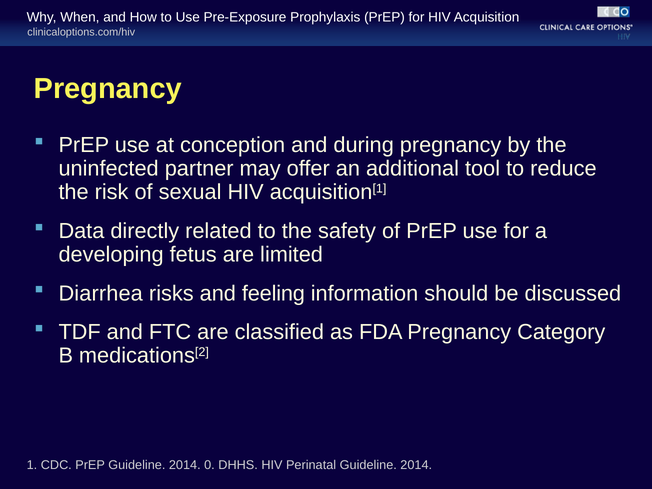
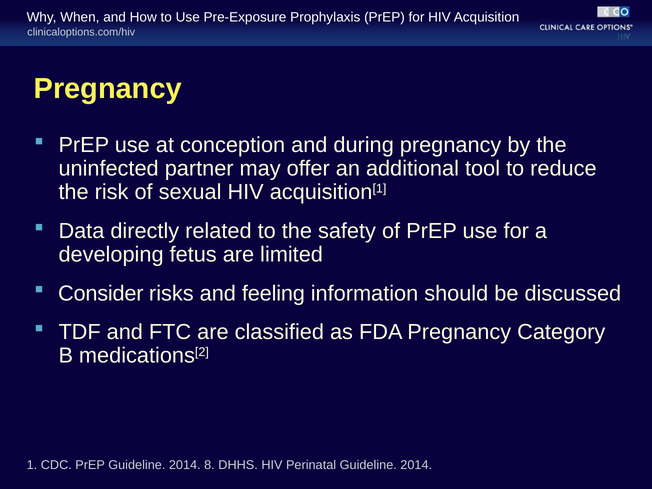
Diarrhea: Diarrhea -> Consider
0: 0 -> 8
